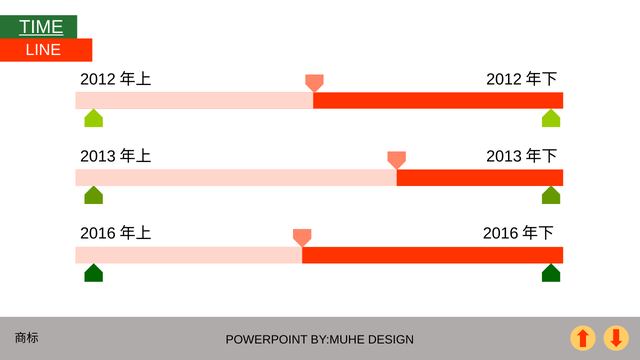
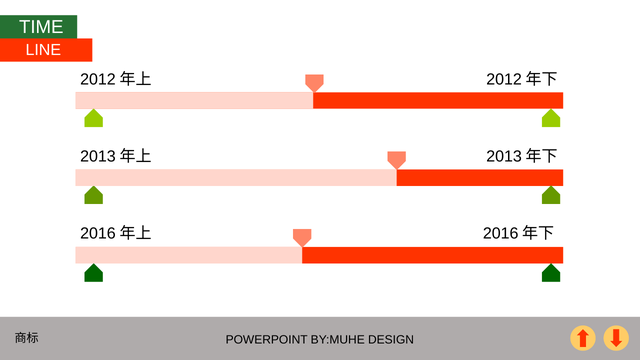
TIME underline: present -> none
